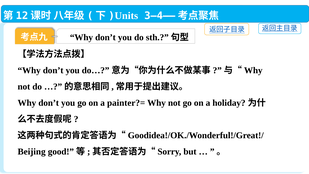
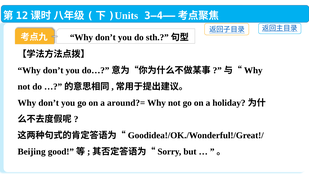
painter?=: painter?= -> around?=
